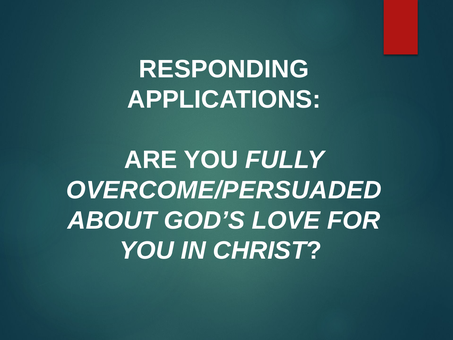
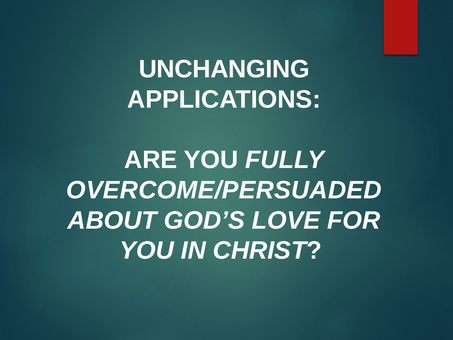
RESPONDING: RESPONDING -> UNCHANGING
